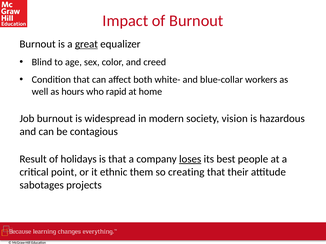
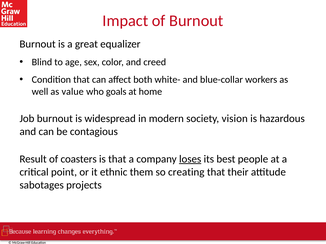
great underline: present -> none
hours: hours -> value
rapid: rapid -> goals
holidays: holidays -> coasters
